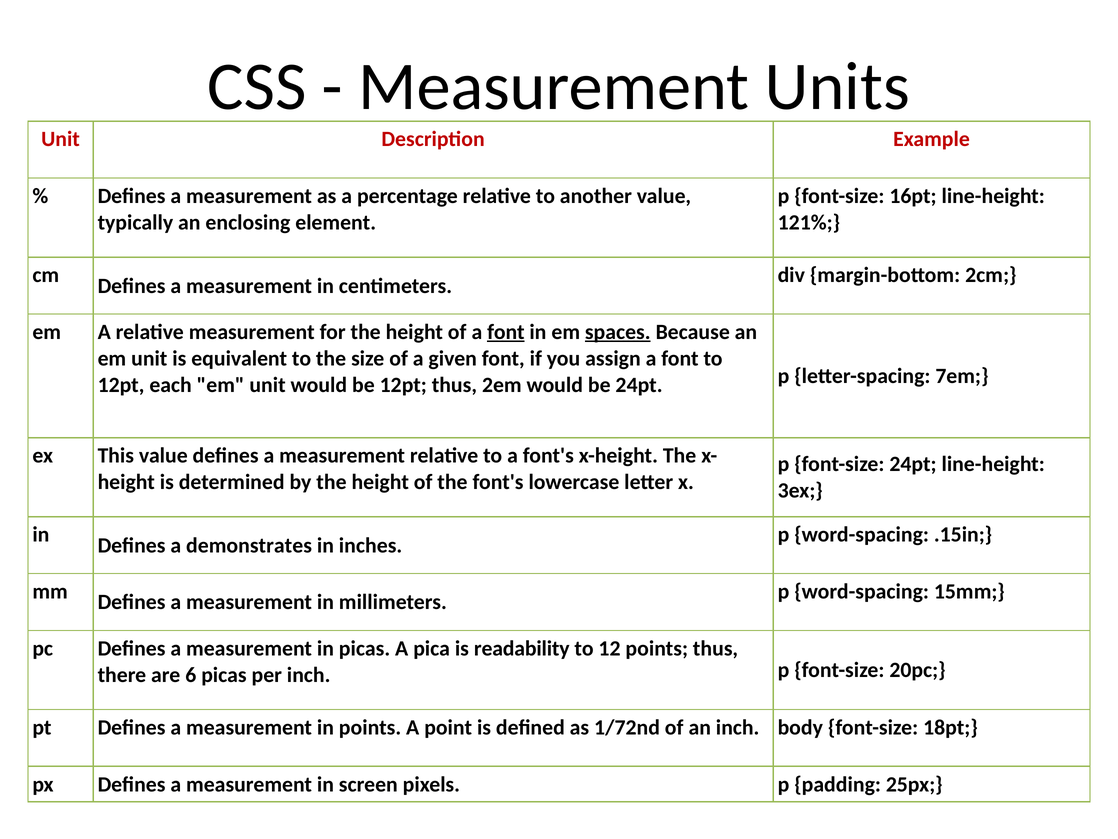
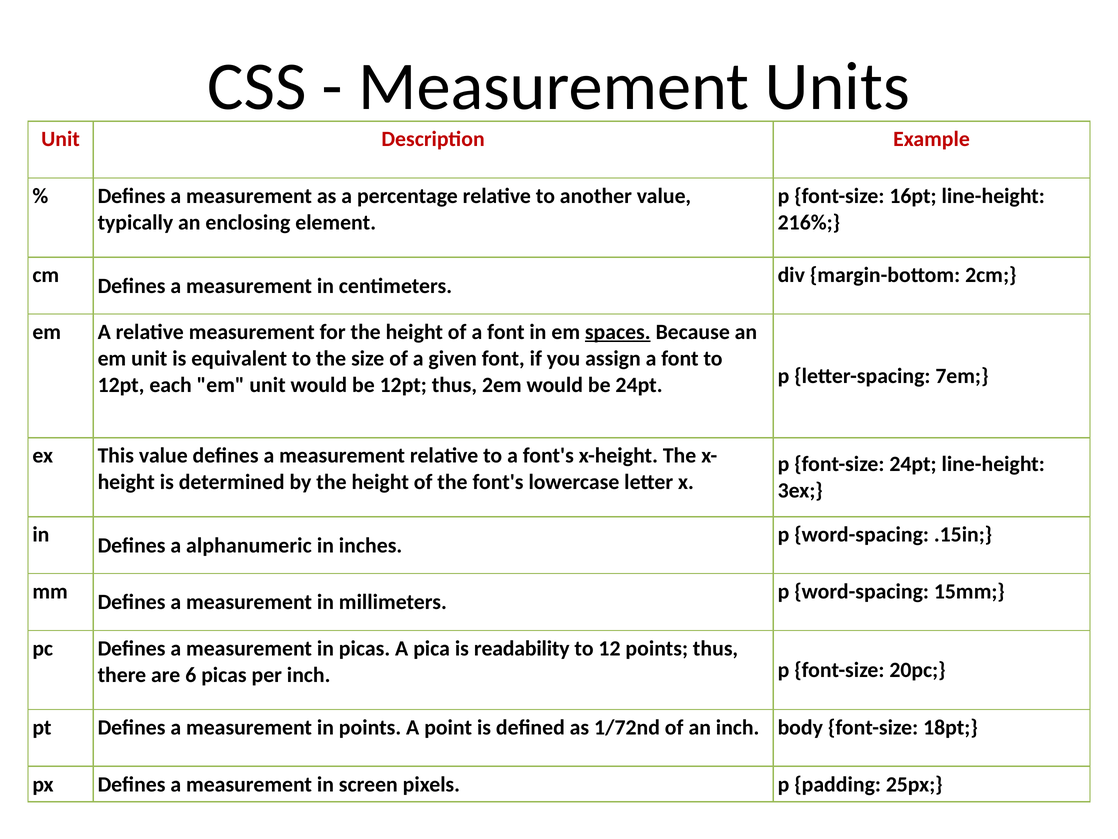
121%: 121% -> 216%
font at (506, 332) underline: present -> none
demonstrates: demonstrates -> alphanumeric
